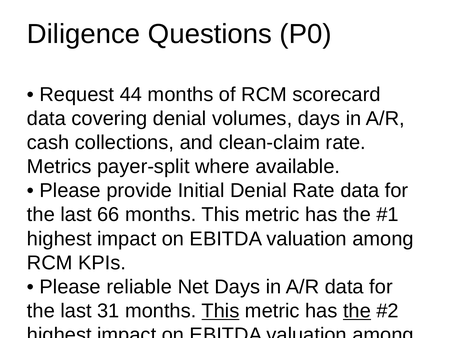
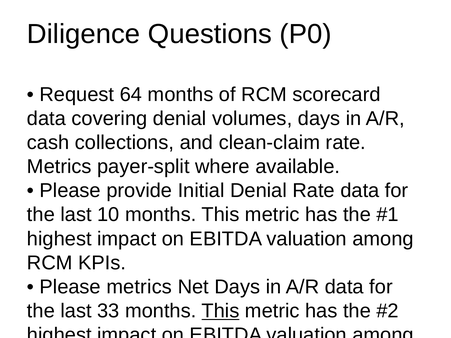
44: 44 -> 64
66: 66 -> 10
Please reliable: reliable -> metrics
31: 31 -> 33
the at (357, 311) underline: present -> none
